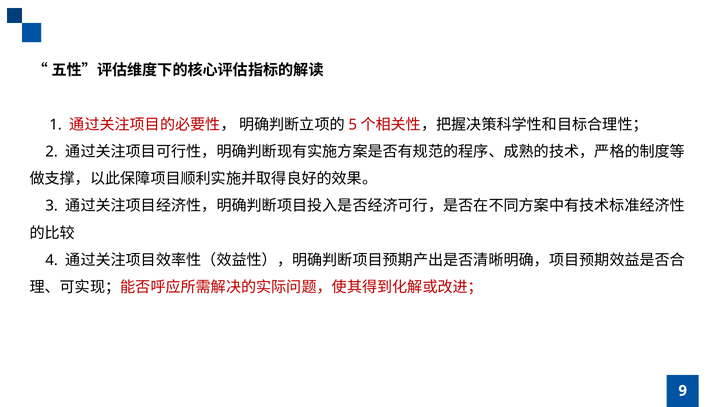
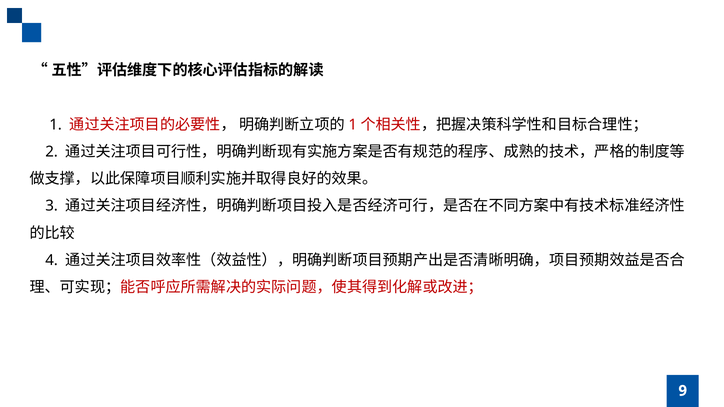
5 at (353, 125): 5 -> 1
